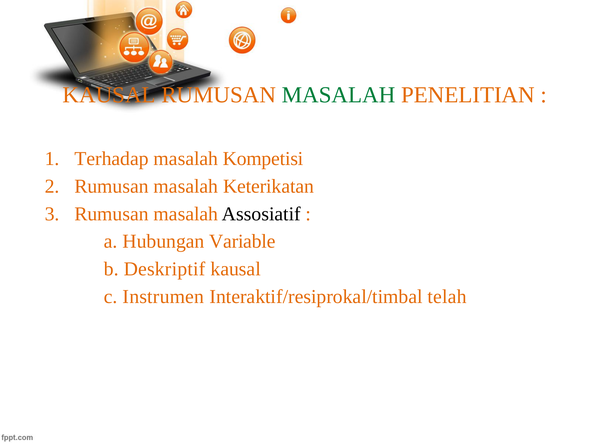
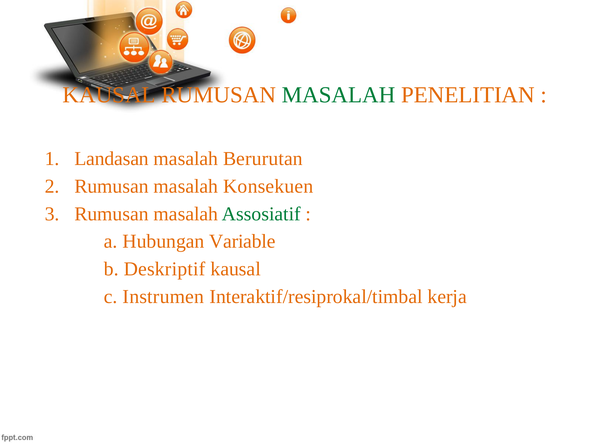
Terhadap: Terhadap -> Landasan
Kompetisi: Kompetisi -> Berurutan
Keterikatan: Keterikatan -> Konsekuen
Assosiatif colour: black -> green
telah: telah -> kerja
